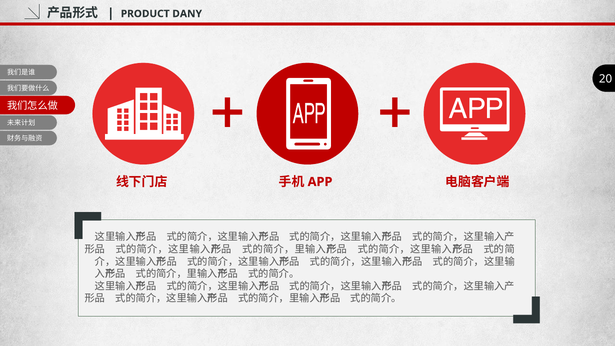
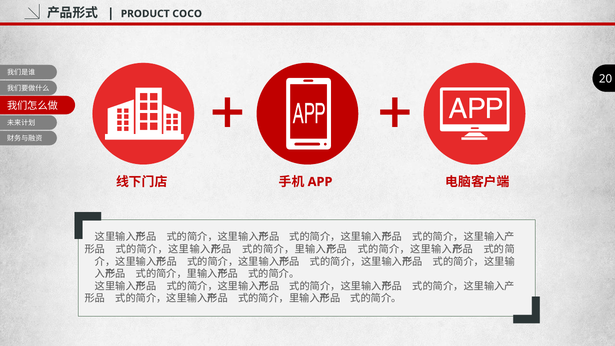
DANY: DANY -> COCO
